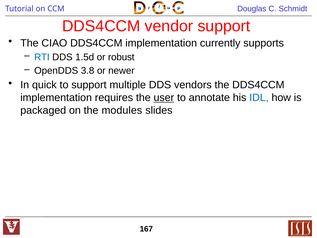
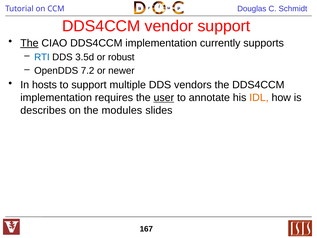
The at (29, 43) underline: none -> present
1.5d: 1.5d -> 3.5d
3.8: 3.8 -> 7.2
quick: quick -> hosts
IDL colour: blue -> orange
packaged: packaged -> describes
